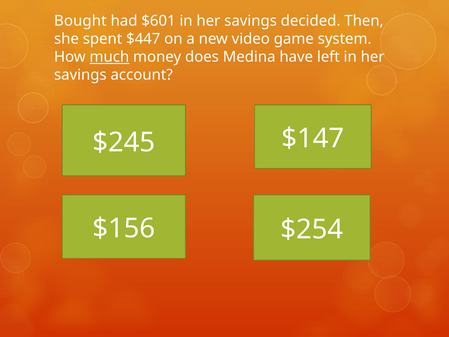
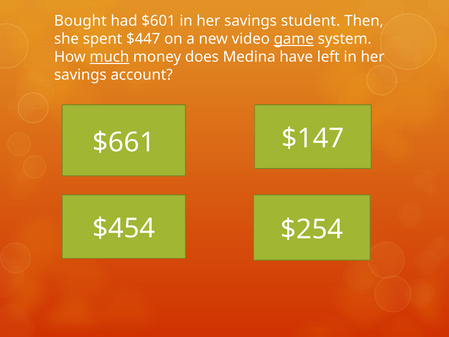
decided: decided -> student
game underline: none -> present
$245: $245 -> $661
$156: $156 -> $454
